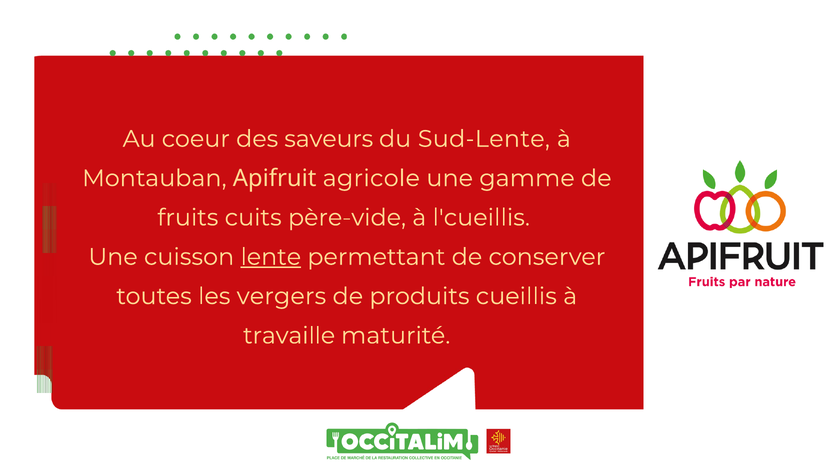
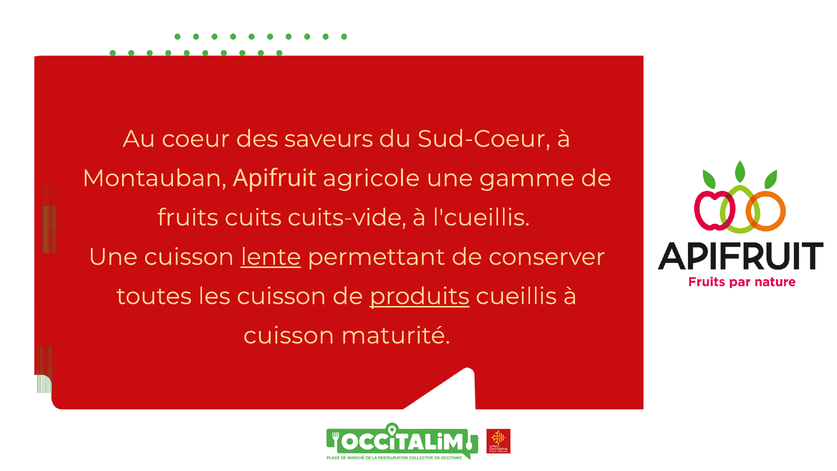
Sud-Lente: Sud-Lente -> Sud-Coeur
père-vide: père-vide -> cuits-vide
les vergers: vergers -> cuisson
produits underline: none -> present
travaille at (289, 335): travaille -> cuisson
